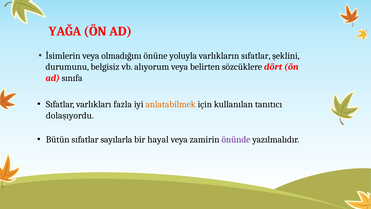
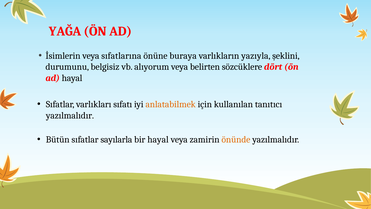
olmadığını: olmadığını -> sıfatlarına
yoluyla: yoluyla -> buraya
varlıkların sıfatlar: sıfatlar -> yazıyla
ad sınıfa: sınıfa -> hayal
fazla: fazla -> sıfatı
dolaşıyordu at (70, 115): dolaşıyordu -> yazılmalıdır
önünde colour: purple -> orange
